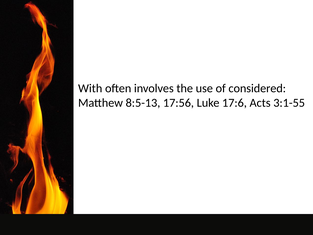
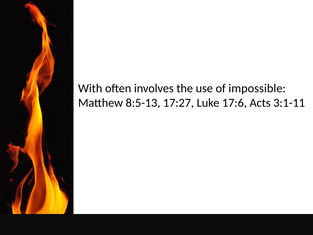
considered: considered -> impossible
17:56: 17:56 -> 17:27
3:1-55: 3:1-55 -> 3:1-11
